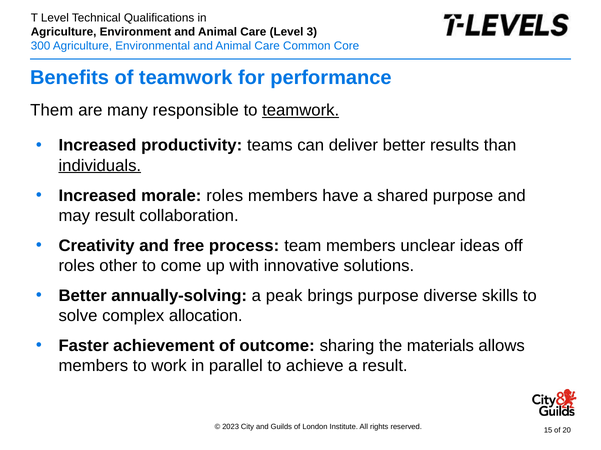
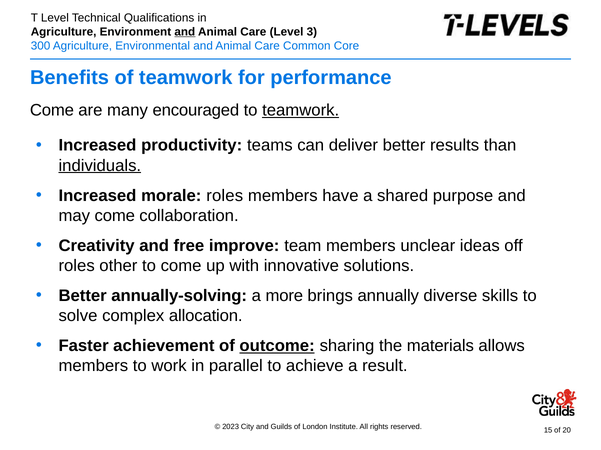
and at (185, 32) underline: none -> present
Them at (52, 111): Them -> Come
responsible: responsible -> encouraged
may result: result -> come
process: process -> improve
peak: peak -> more
brings purpose: purpose -> annually
outcome underline: none -> present
